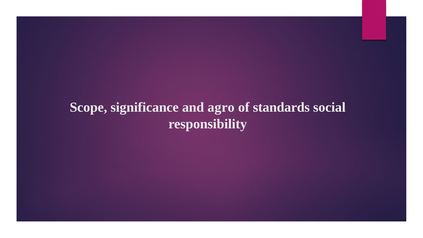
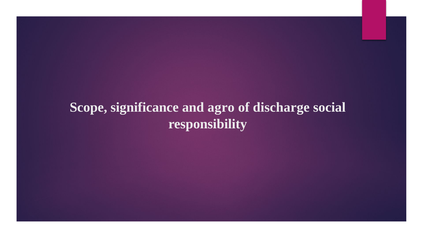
standards: standards -> discharge
